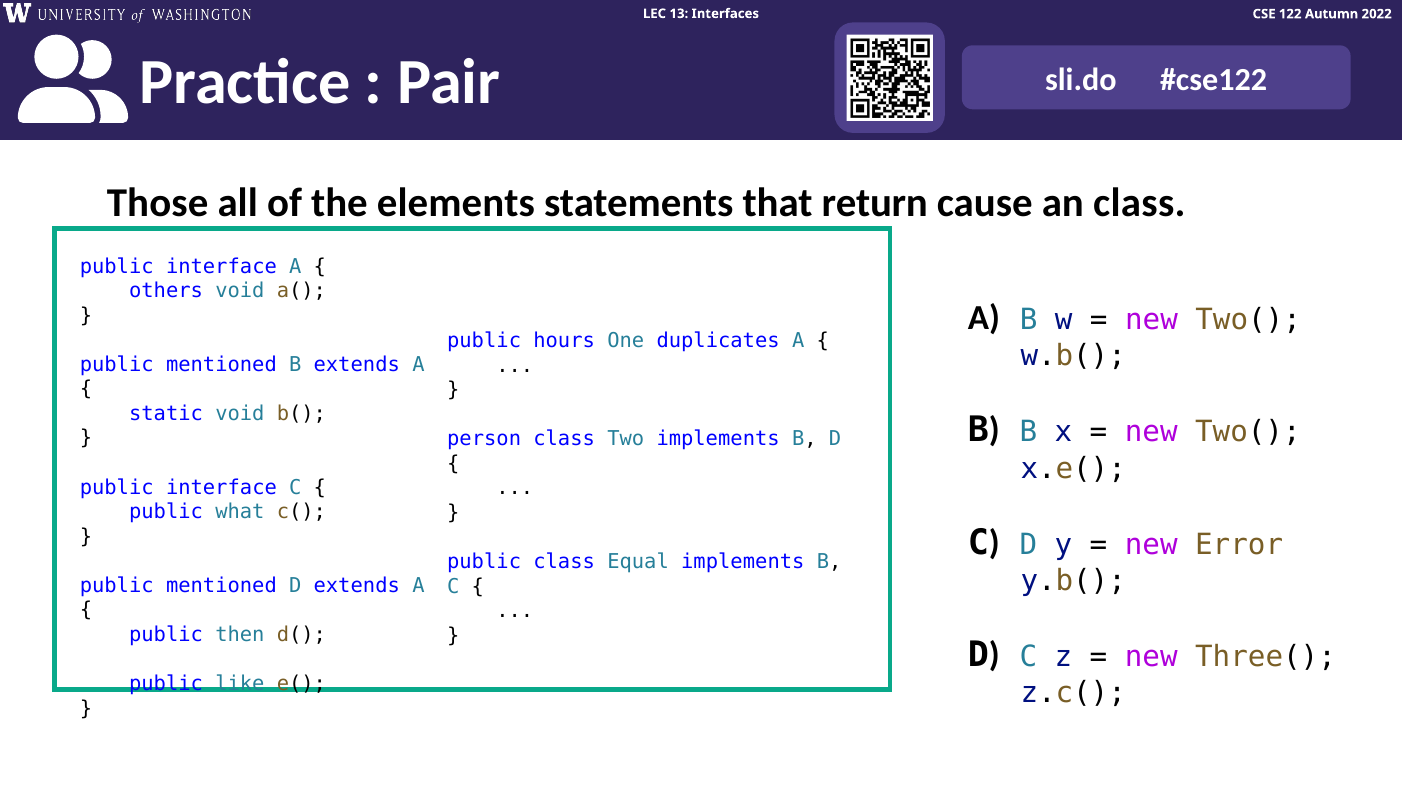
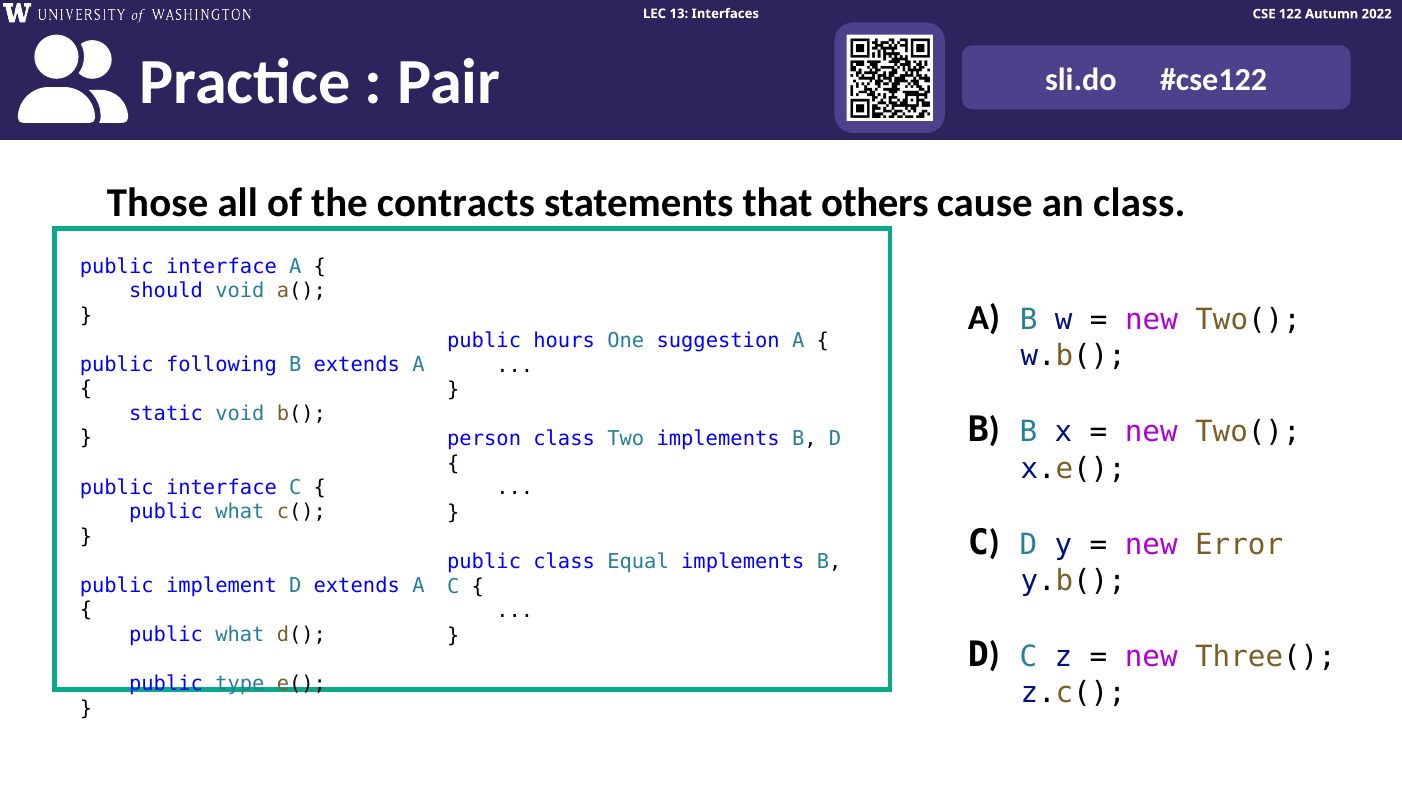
elements: elements -> contracts
return: return -> others
others: others -> should
duplicates: duplicates -> suggestion
mentioned at (221, 364): mentioned -> following
mentioned at (221, 585): mentioned -> implement
then at (240, 634): then -> what
like: like -> type
